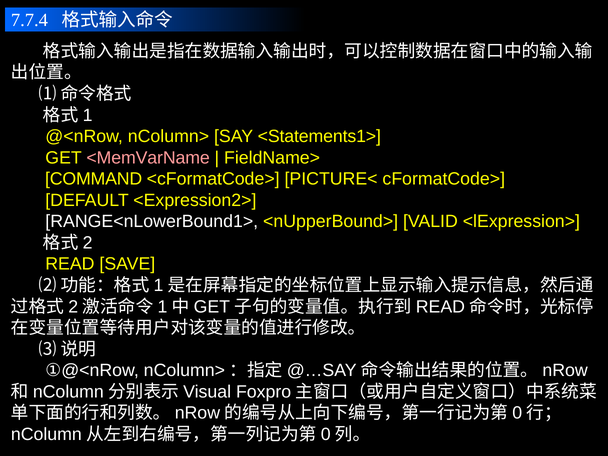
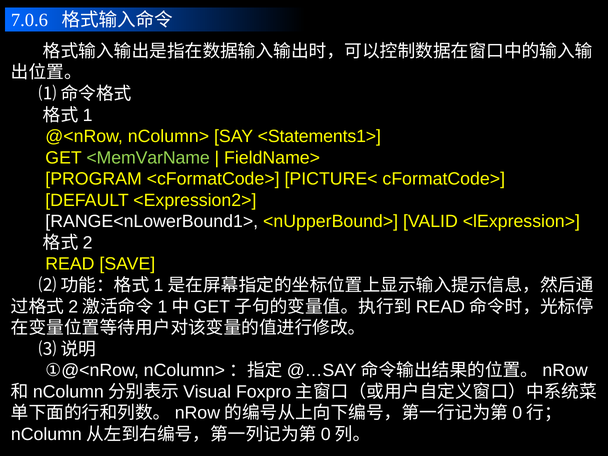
7.7.4: 7.7.4 -> 7.0.6
<MemVarName colour: pink -> light green
COMMAND: COMMAND -> PROGRAM
